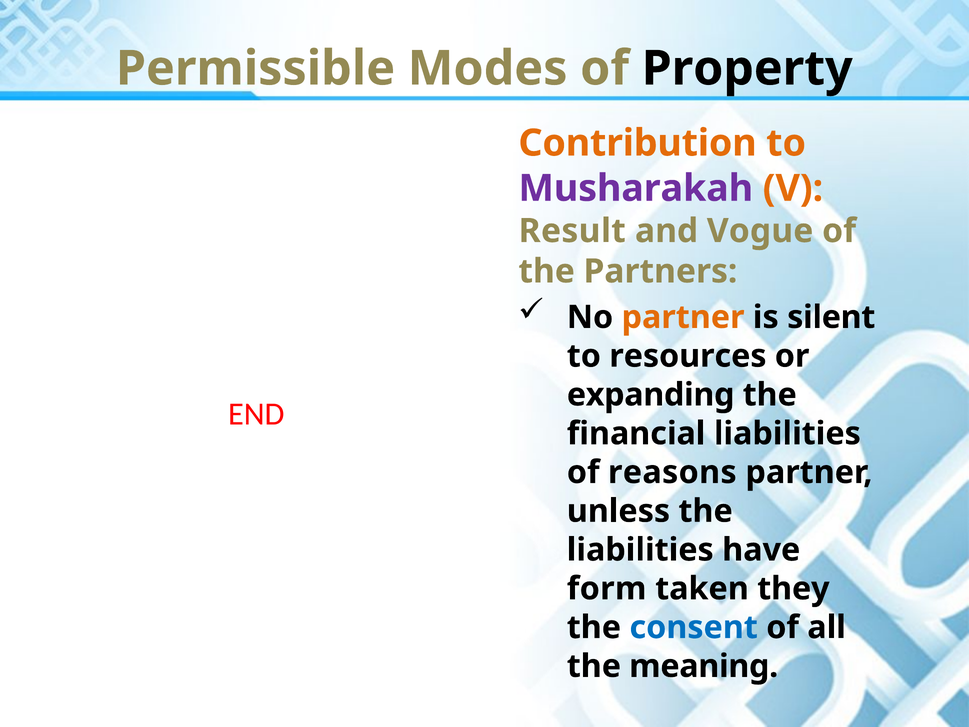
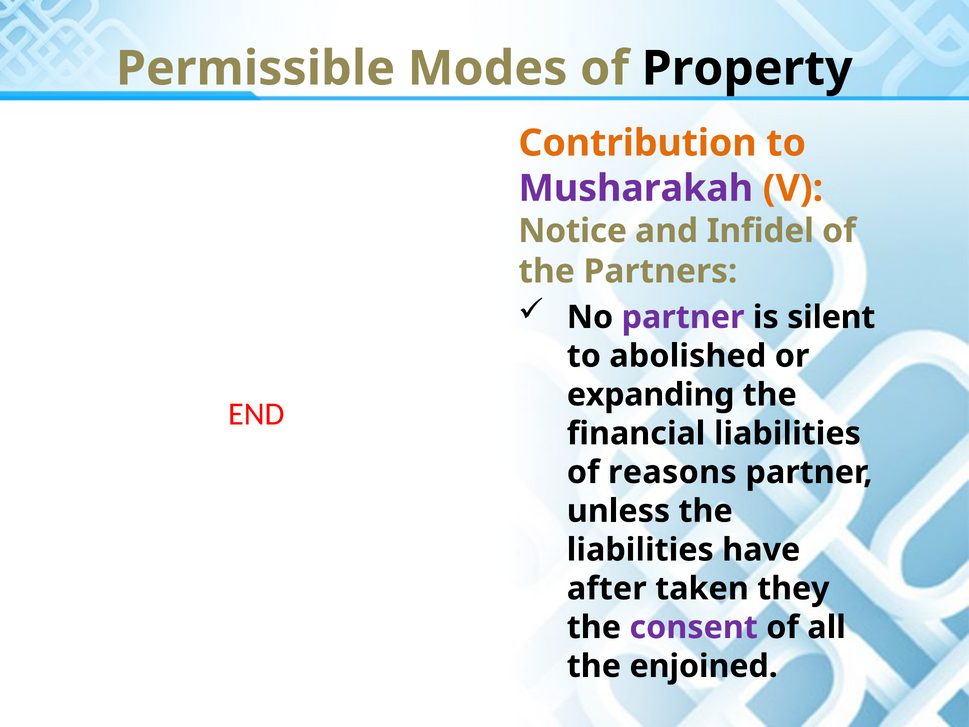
Result: Result -> Notice
Vogue: Vogue -> Infidel
partner at (683, 317) colour: orange -> purple
resources: resources -> abolished
form: form -> after
consent colour: blue -> purple
meaning: meaning -> enjoined
